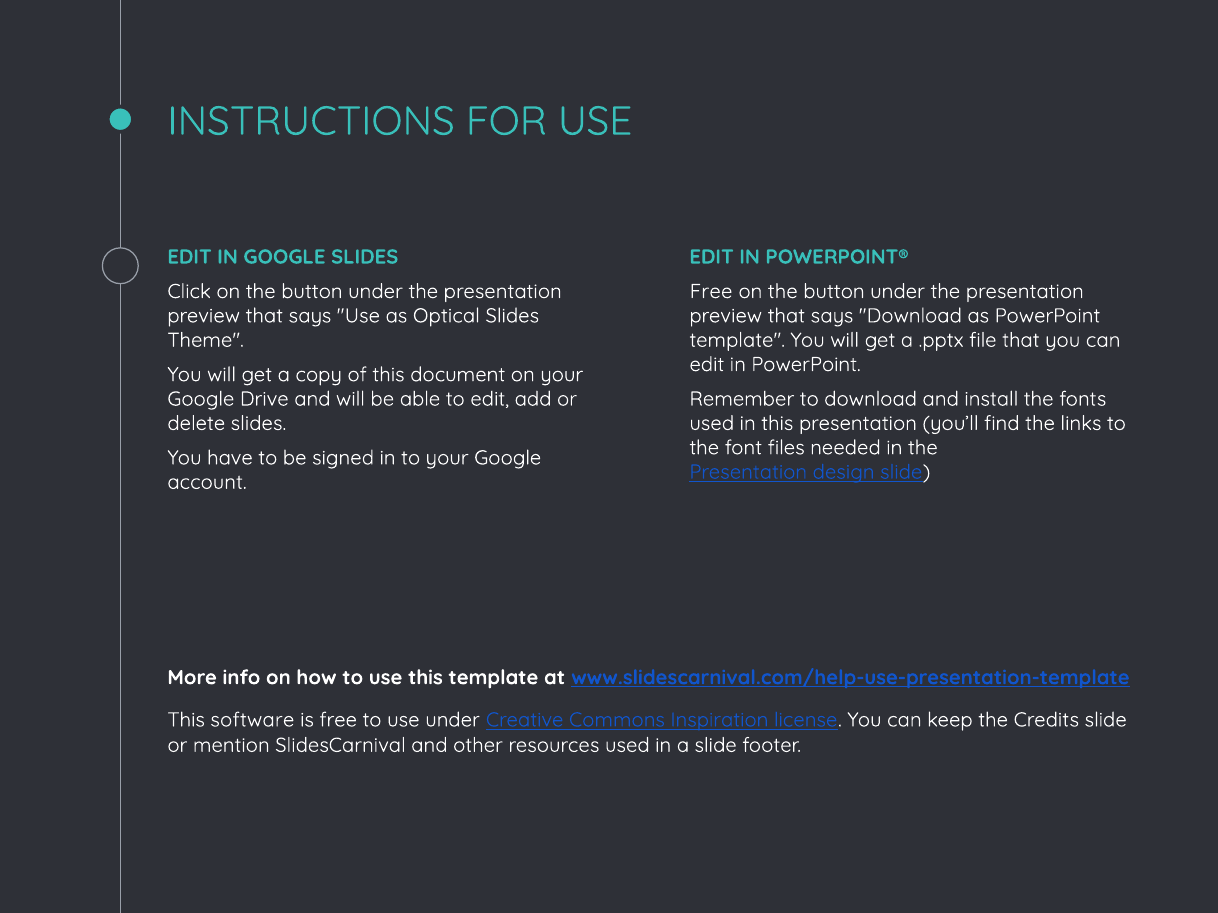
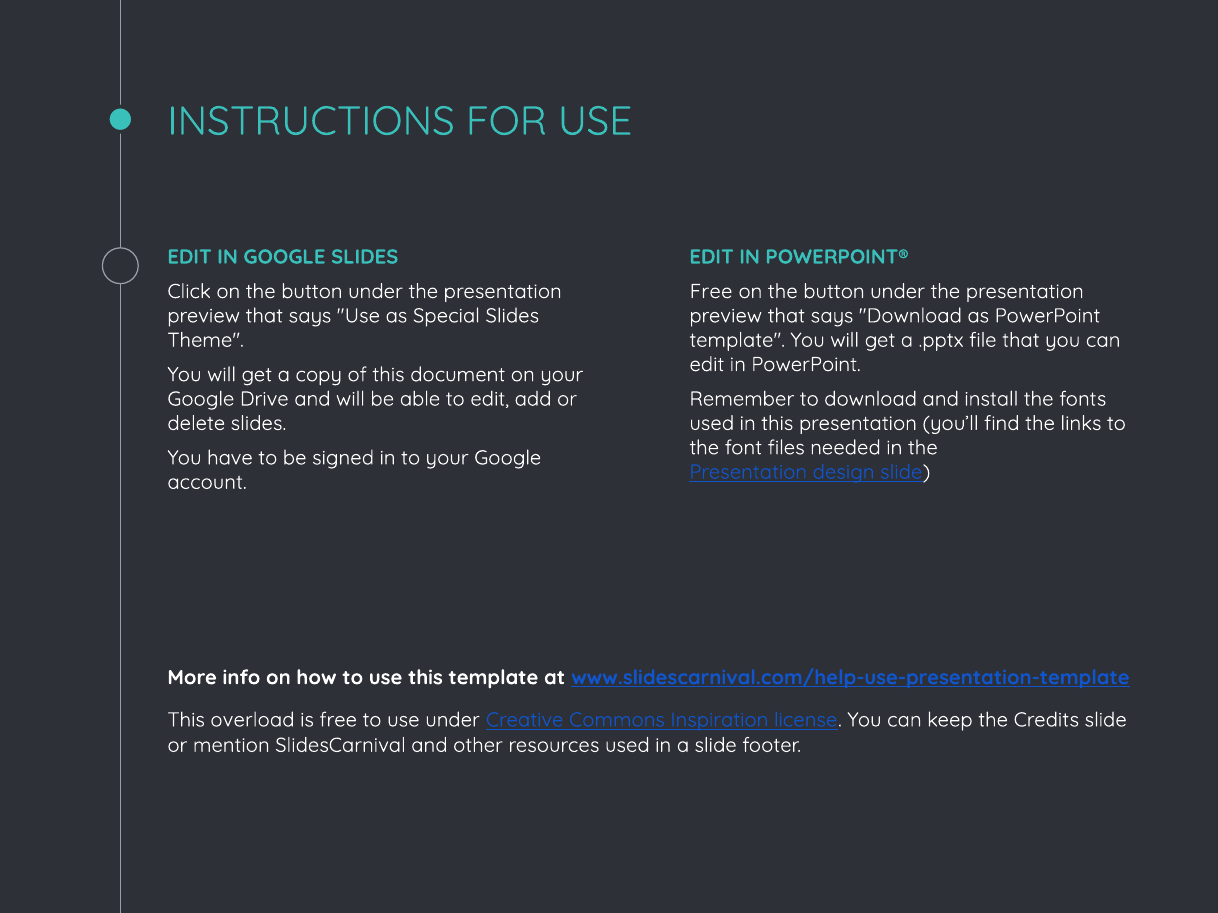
Optical: Optical -> Special
software: software -> overload
